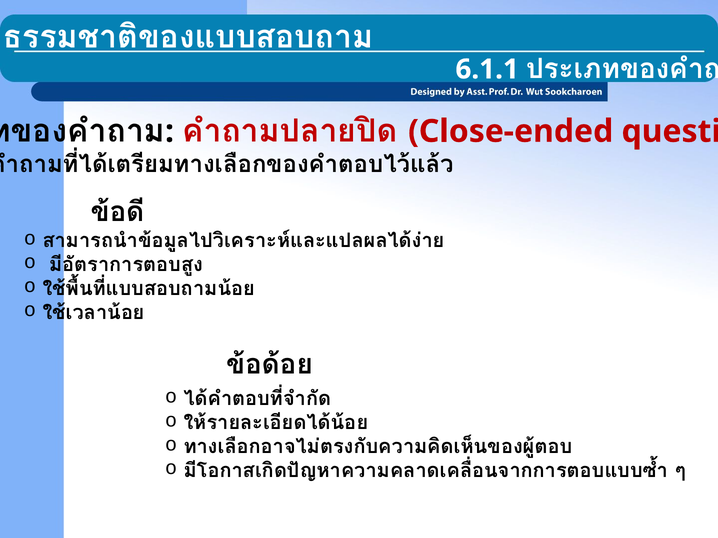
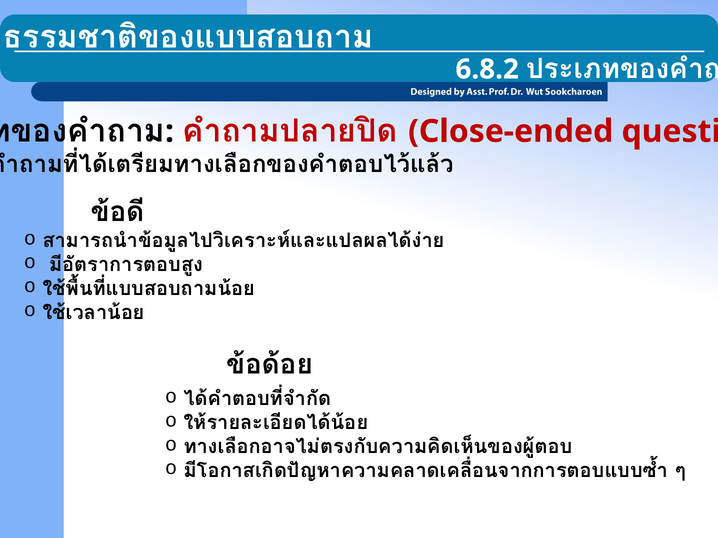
6.1.1: 6.1.1 -> 6.8.2
